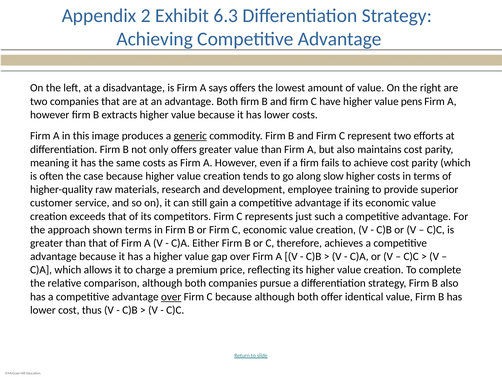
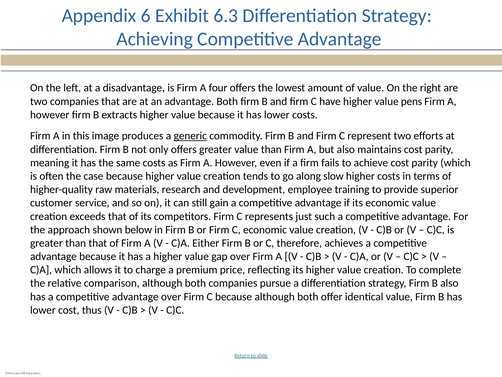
2: 2 -> 6
says: says -> four
shown terms: terms -> below
over at (171, 296) underline: present -> none
